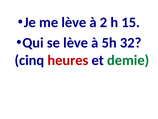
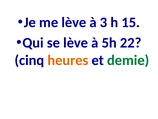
2: 2 -> 3
32: 32 -> 22
heures colour: red -> orange
